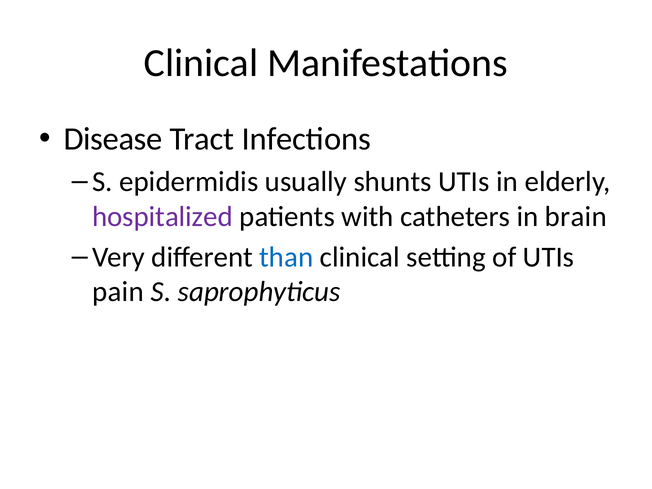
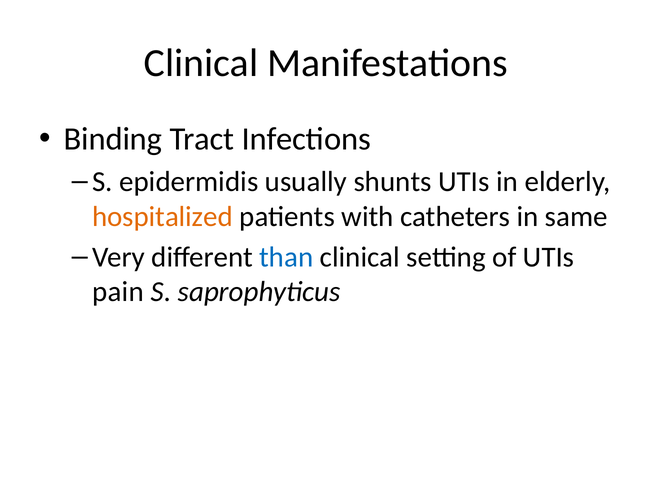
Disease: Disease -> Binding
hospitalized colour: purple -> orange
brain: brain -> same
